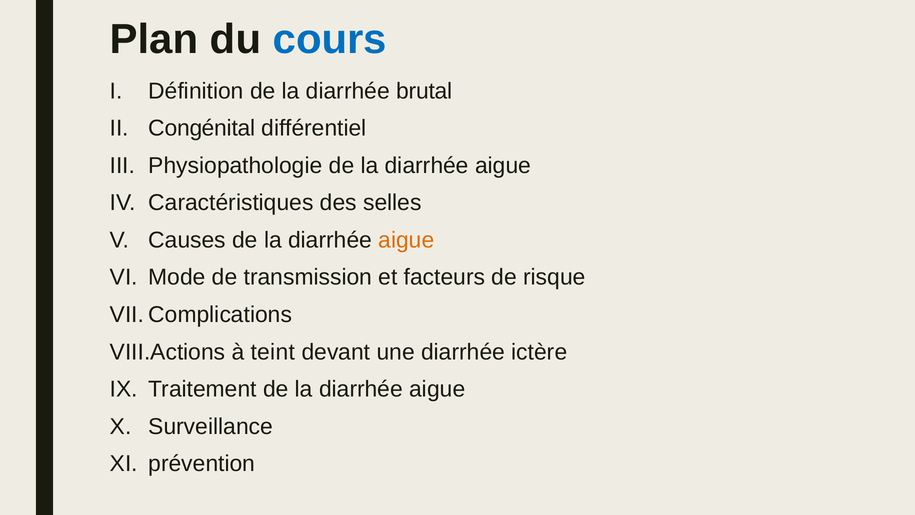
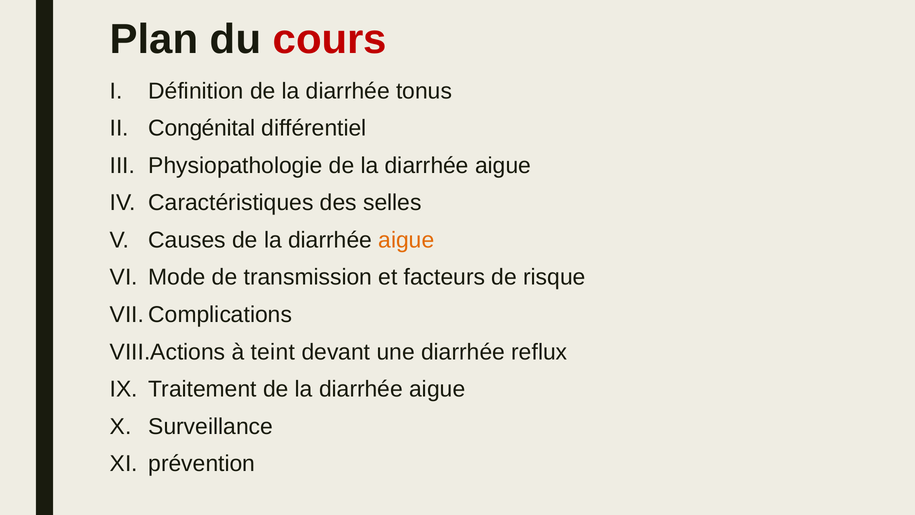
cours colour: blue -> red
brutal: brutal -> tonus
ictère: ictère -> reflux
